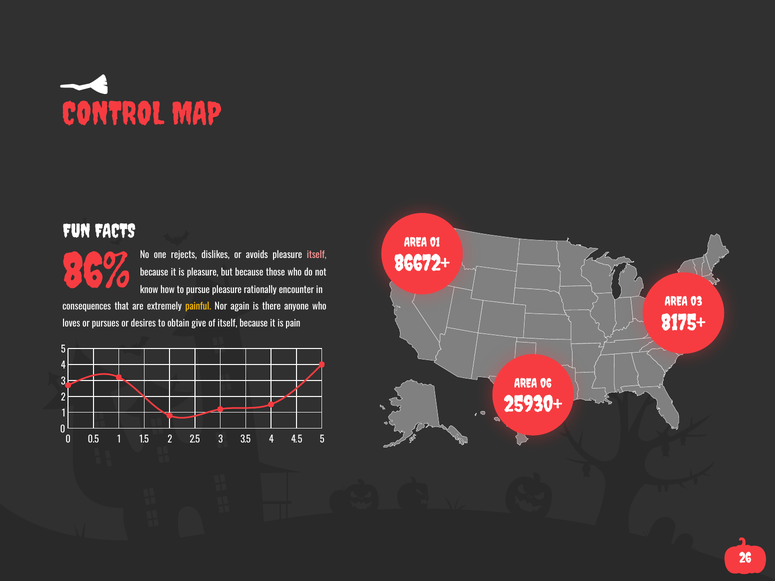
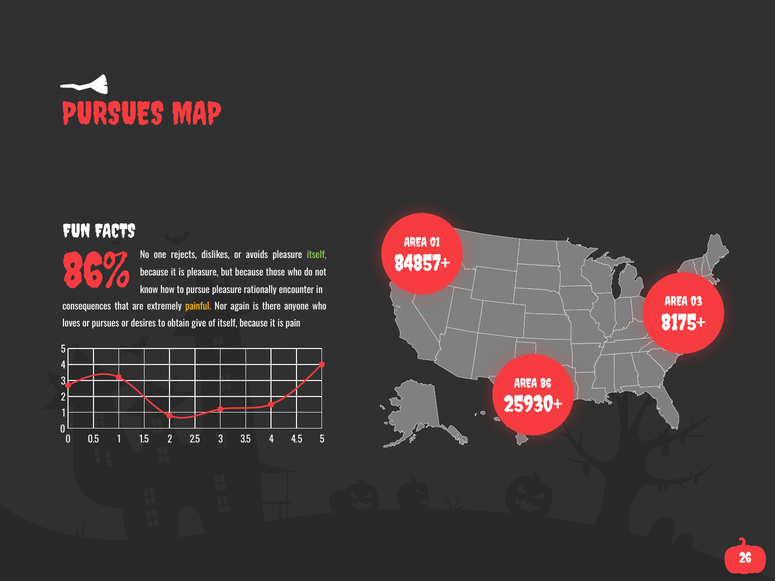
CONTROL at (113, 114): CONTROL -> PURSUES
itself at (317, 255) colour: pink -> light green
86672+: 86672+ -> 84857+
06: 06 -> 86
